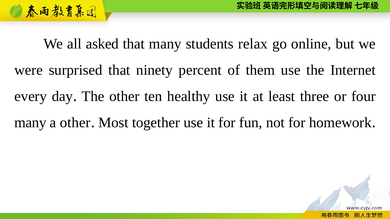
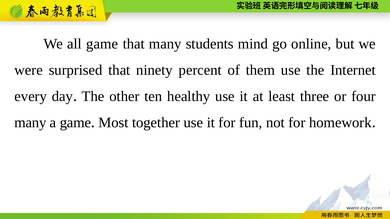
all asked: asked -> game
relax: relax -> mind
a other: other -> game
